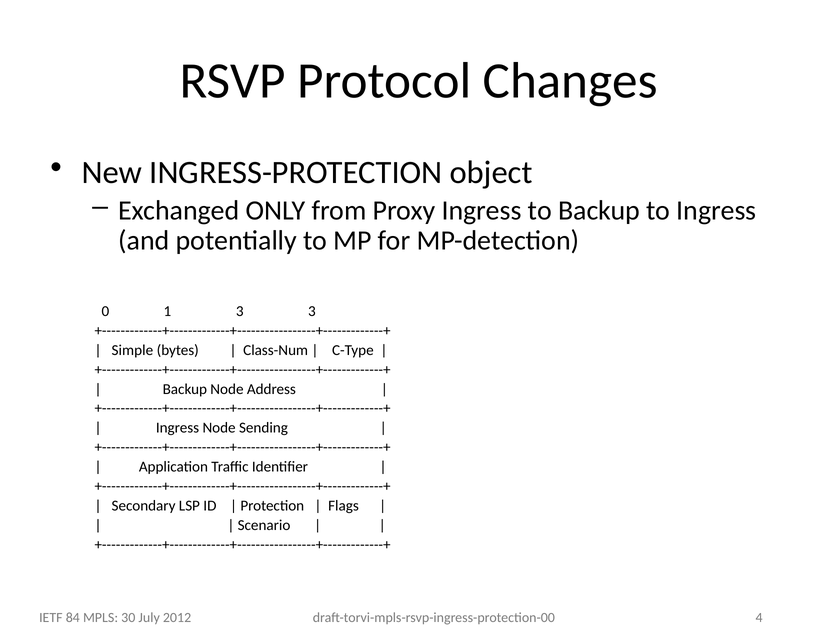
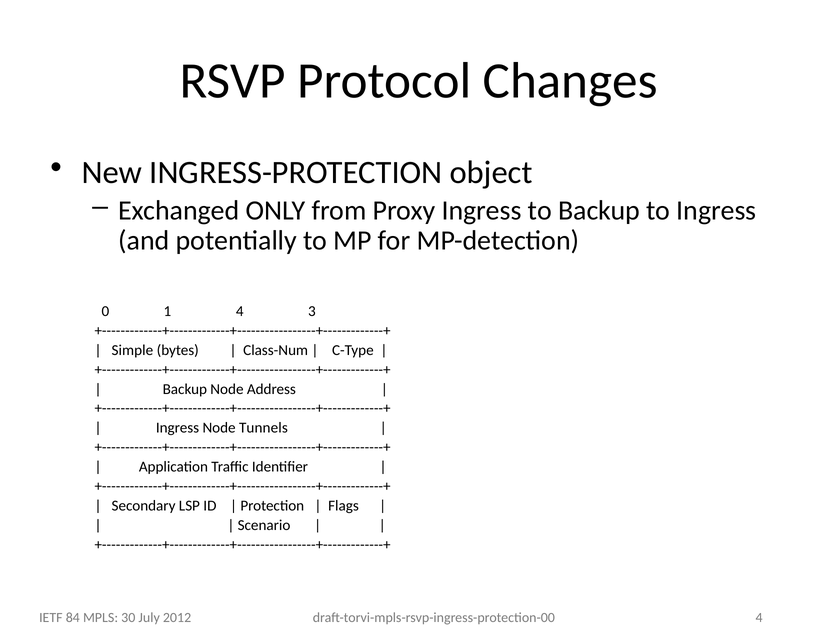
1 3: 3 -> 4
Sending: Sending -> Tunnels
